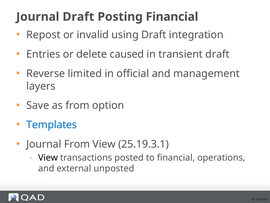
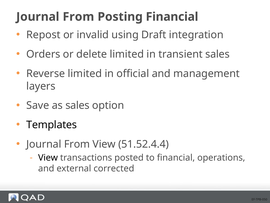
Draft at (78, 17): Draft -> From
Entries: Entries -> Orders
delete caused: caused -> limited
transient draft: draft -> sales
as from: from -> sales
Templates colour: blue -> black
25.19.3.1: 25.19.3.1 -> 51.52.4.4
unposted: unposted -> corrected
